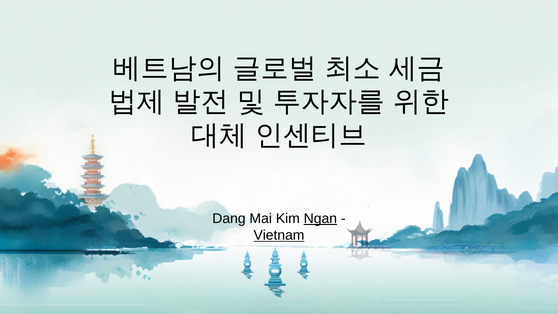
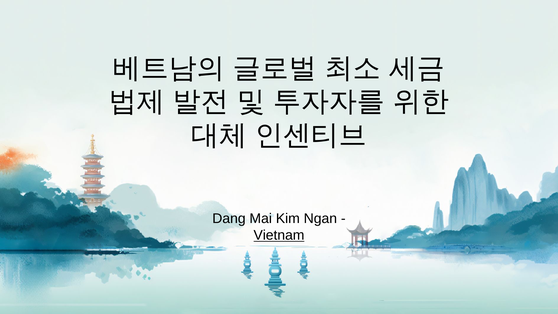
Ngan underline: present -> none
